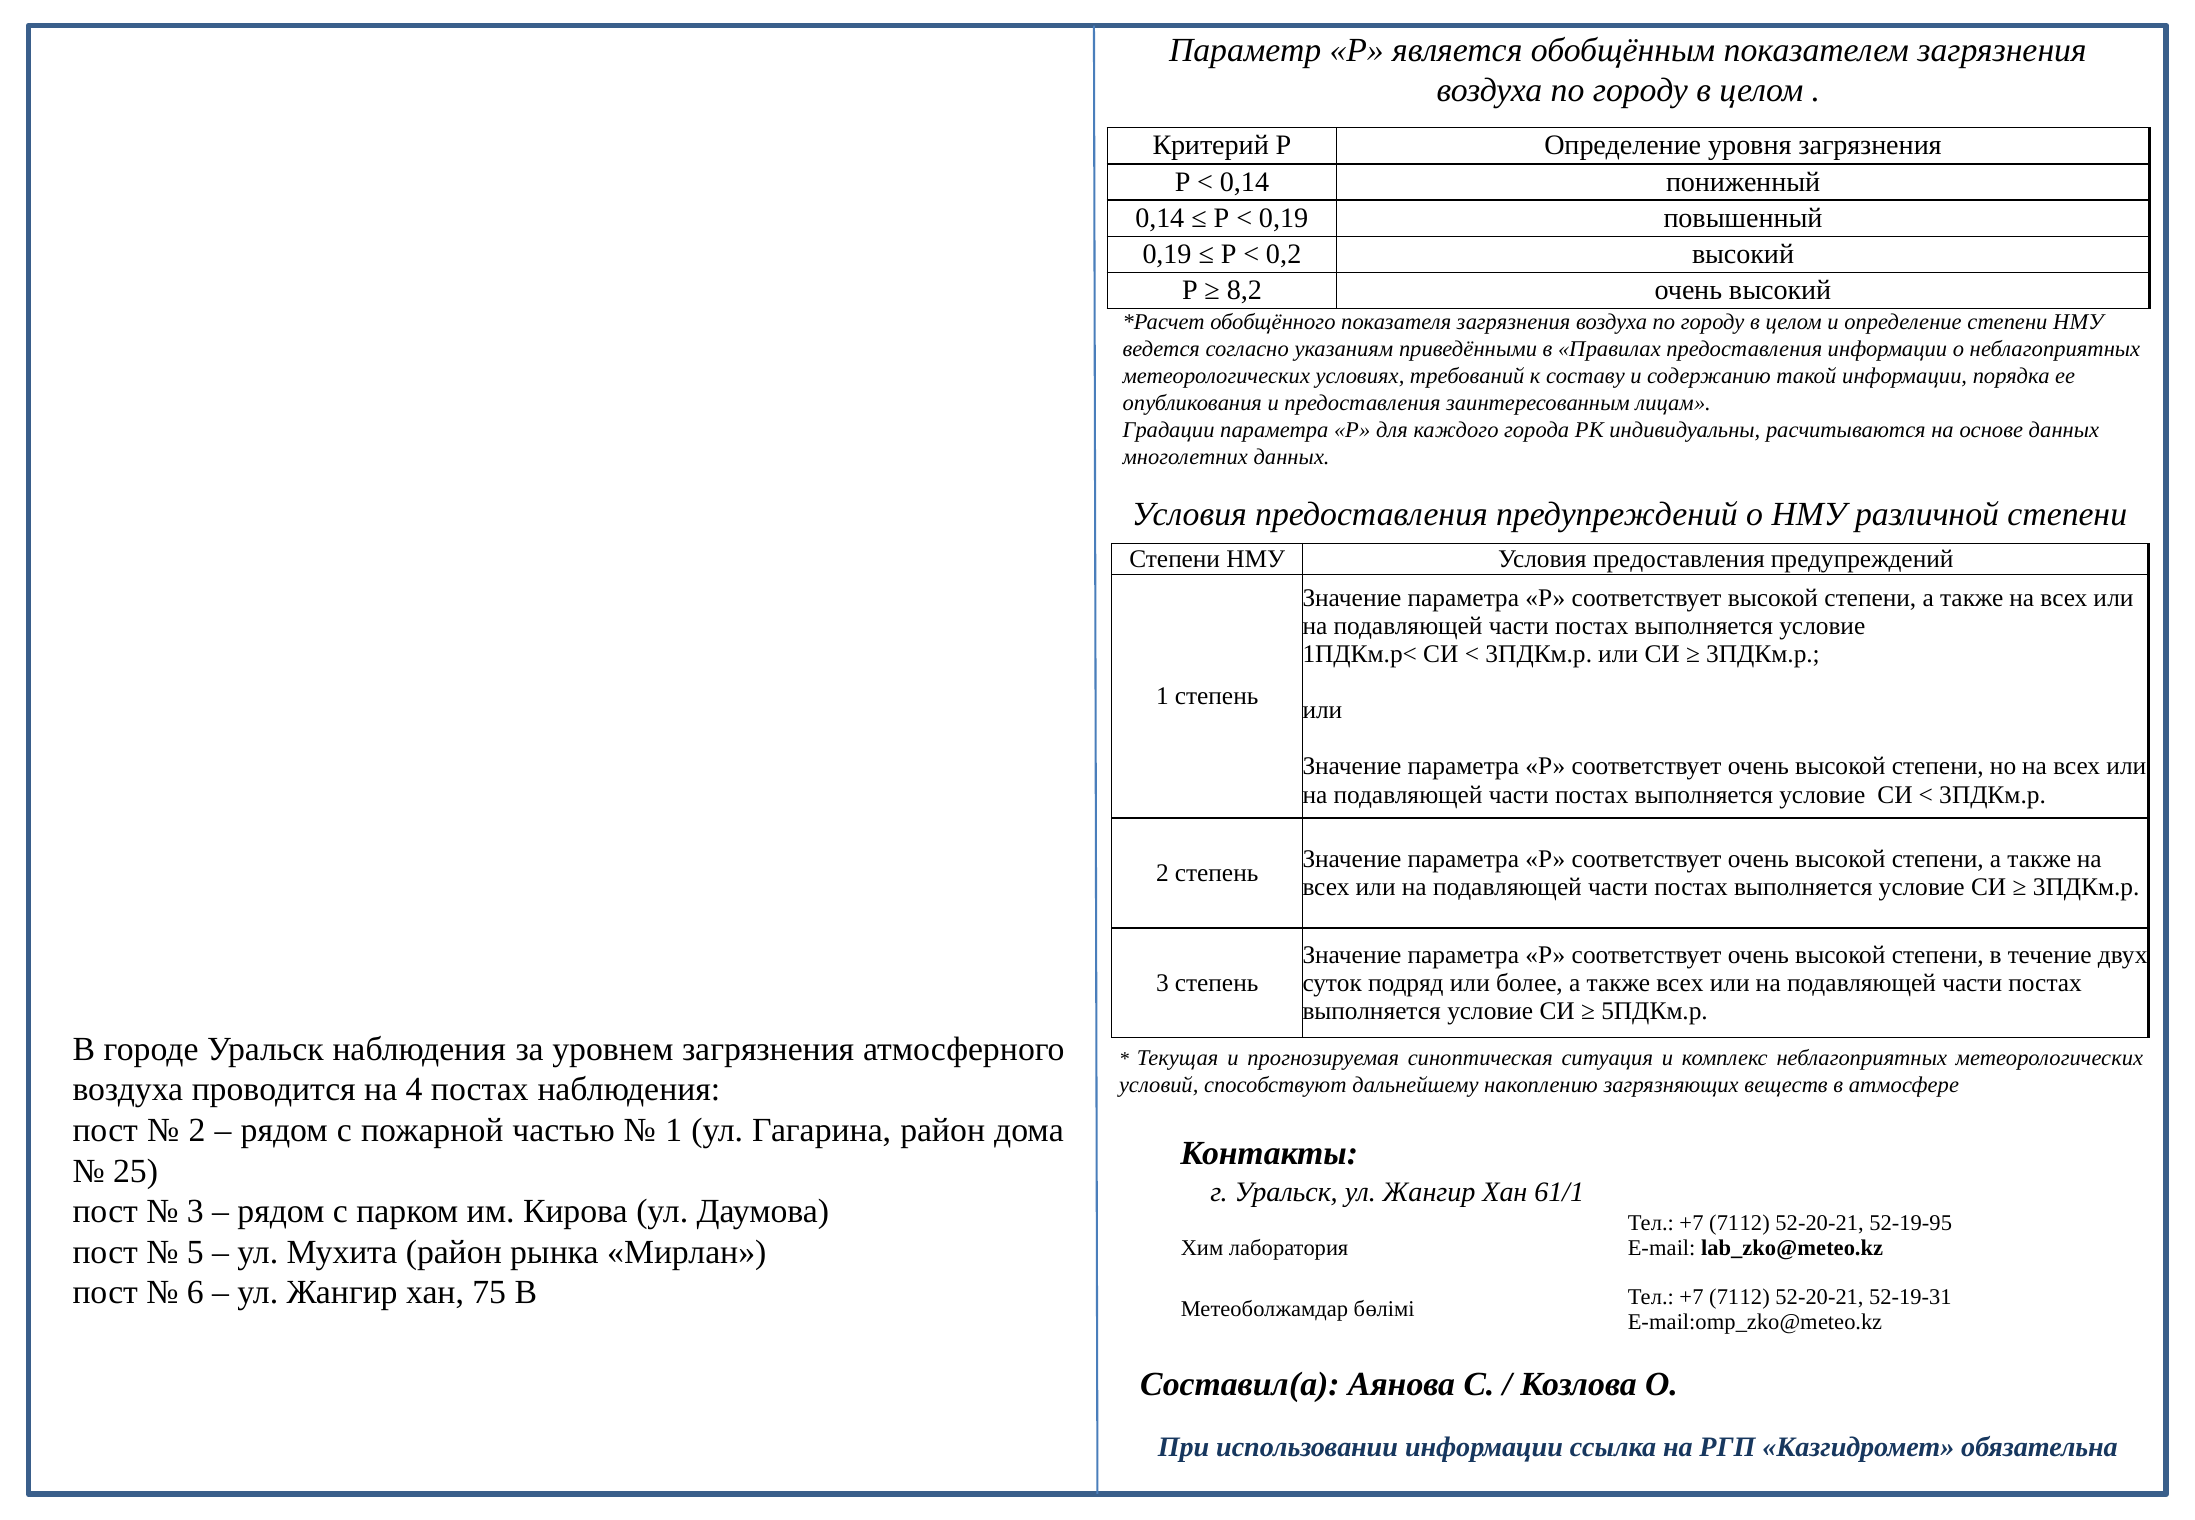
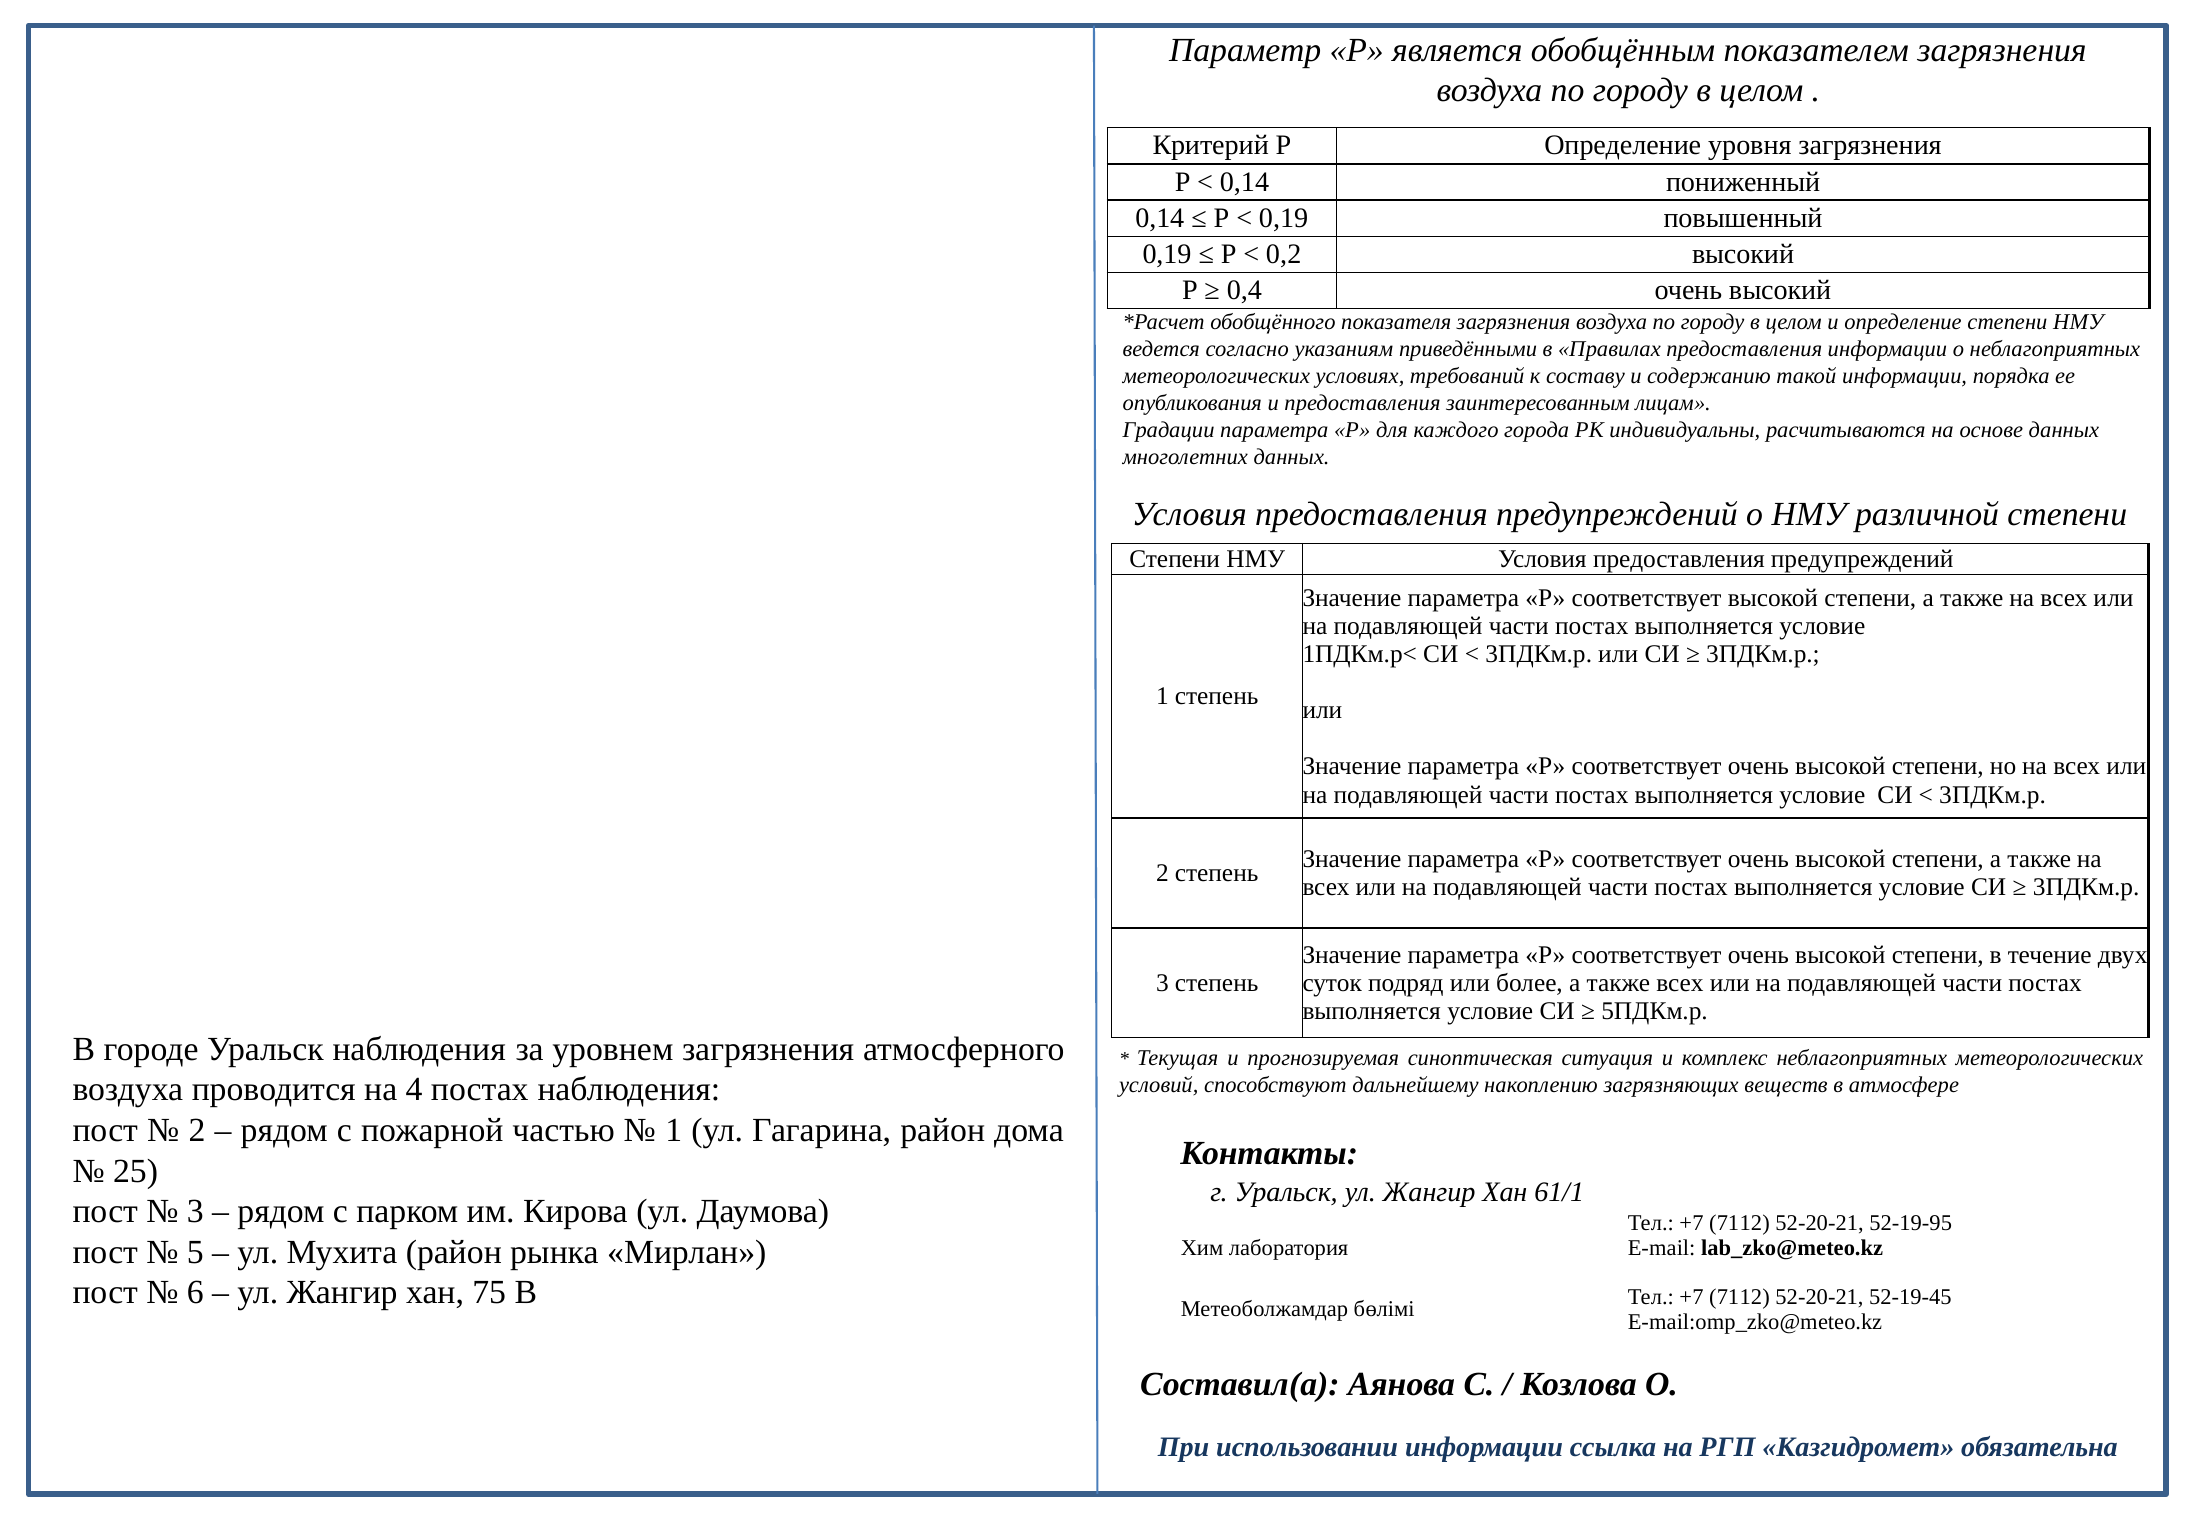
8,2: 8,2 -> 0,4
52-19-31: 52-19-31 -> 52-19-45
